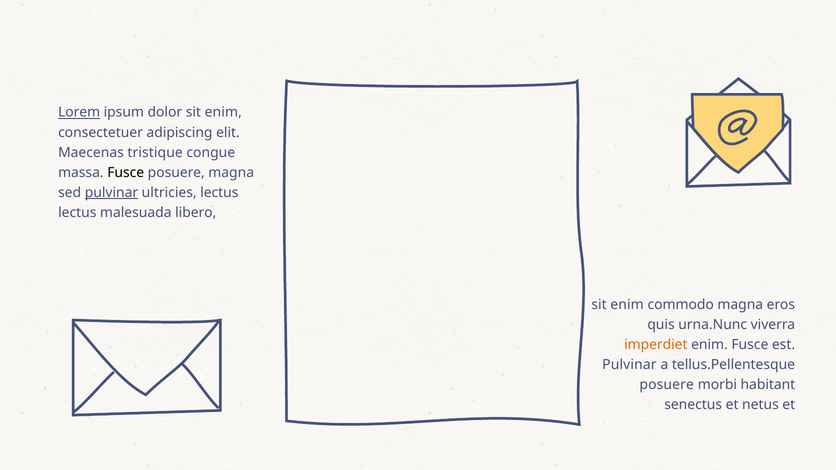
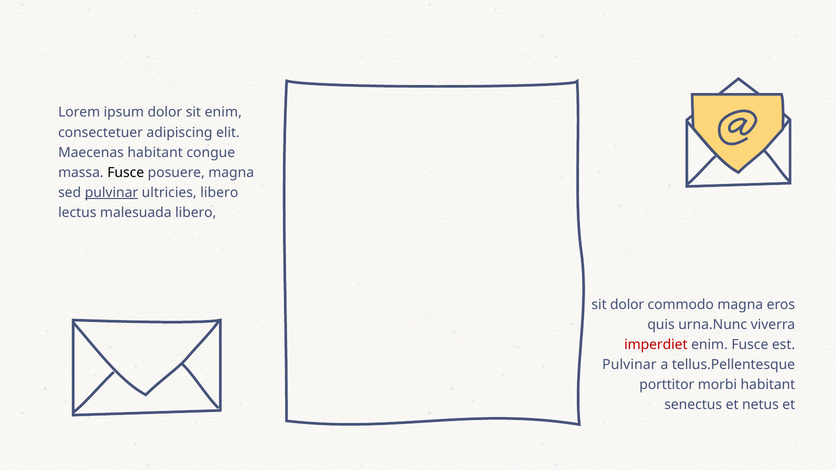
Lorem underline: present -> none
Maecenas tristique: tristique -> habitant
ultricies lectus: lectus -> libero
enim at (627, 305): enim -> dolor
imperdiet colour: orange -> red
posuere at (667, 385): posuere -> porttitor
